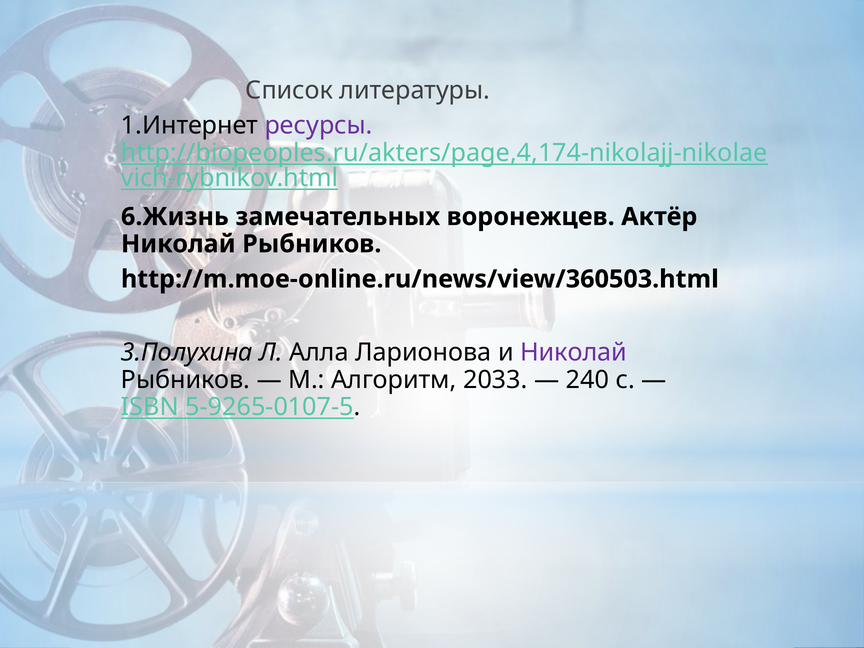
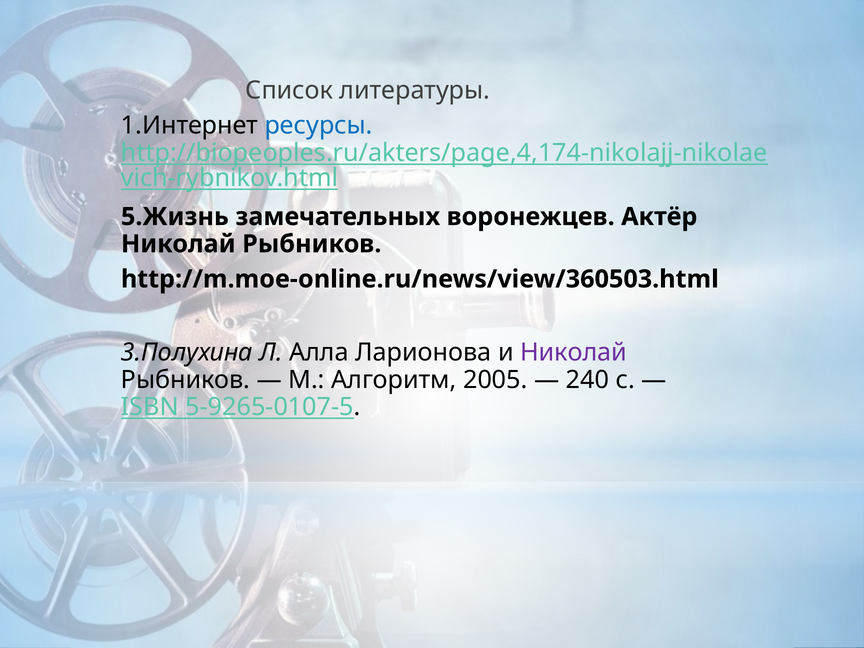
ресурсы colour: purple -> blue
6.Жизнь: 6.Жизнь -> 5.Жизнь
2033: 2033 -> 2005
